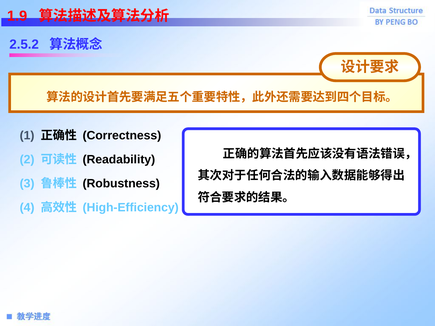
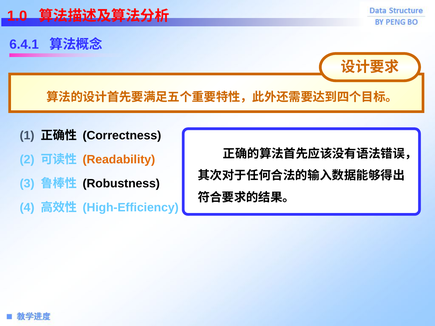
1.9: 1.9 -> 1.0
2.5.2: 2.5.2 -> 6.4.1
Readability colour: black -> orange
